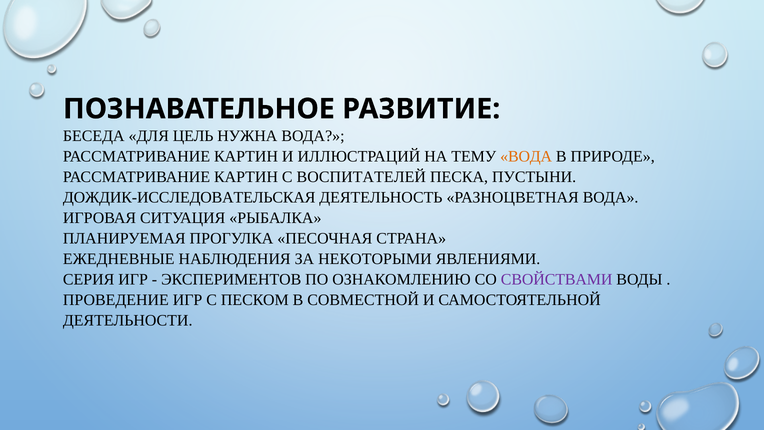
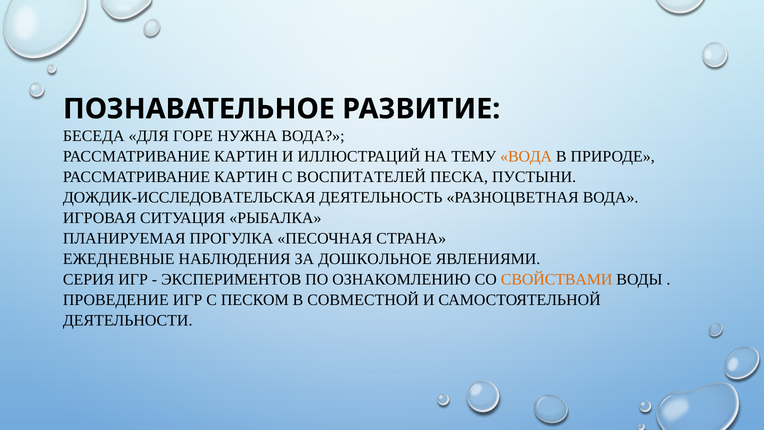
ЦЕЛЬ: ЦЕЛЬ -> ГОРЕ
НЕКОТОРЫМИ: НЕКОТОРЫМИ -> ДОШКОЛЬНОЕ
СВОЙСТВАМИ colour: purple -> orange
